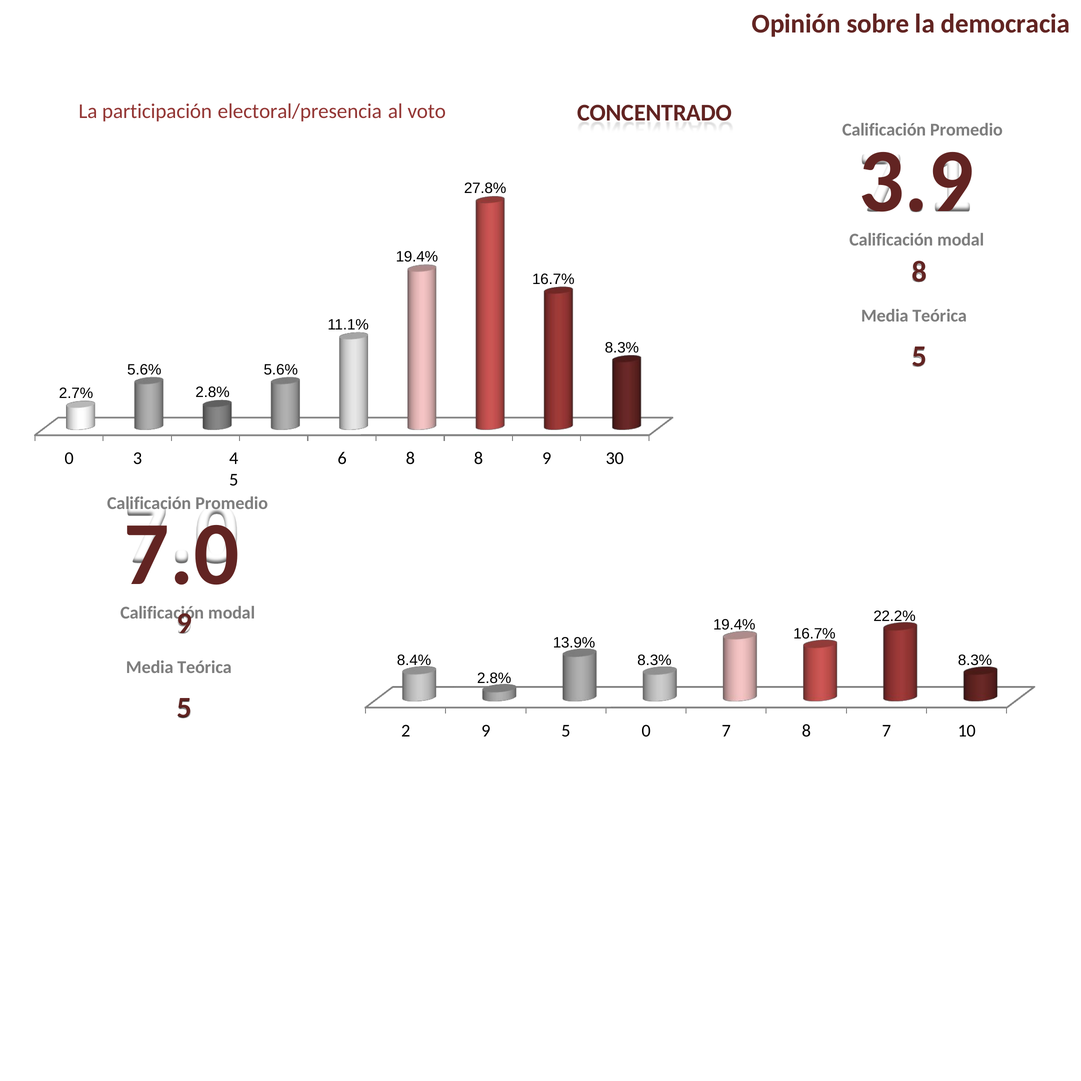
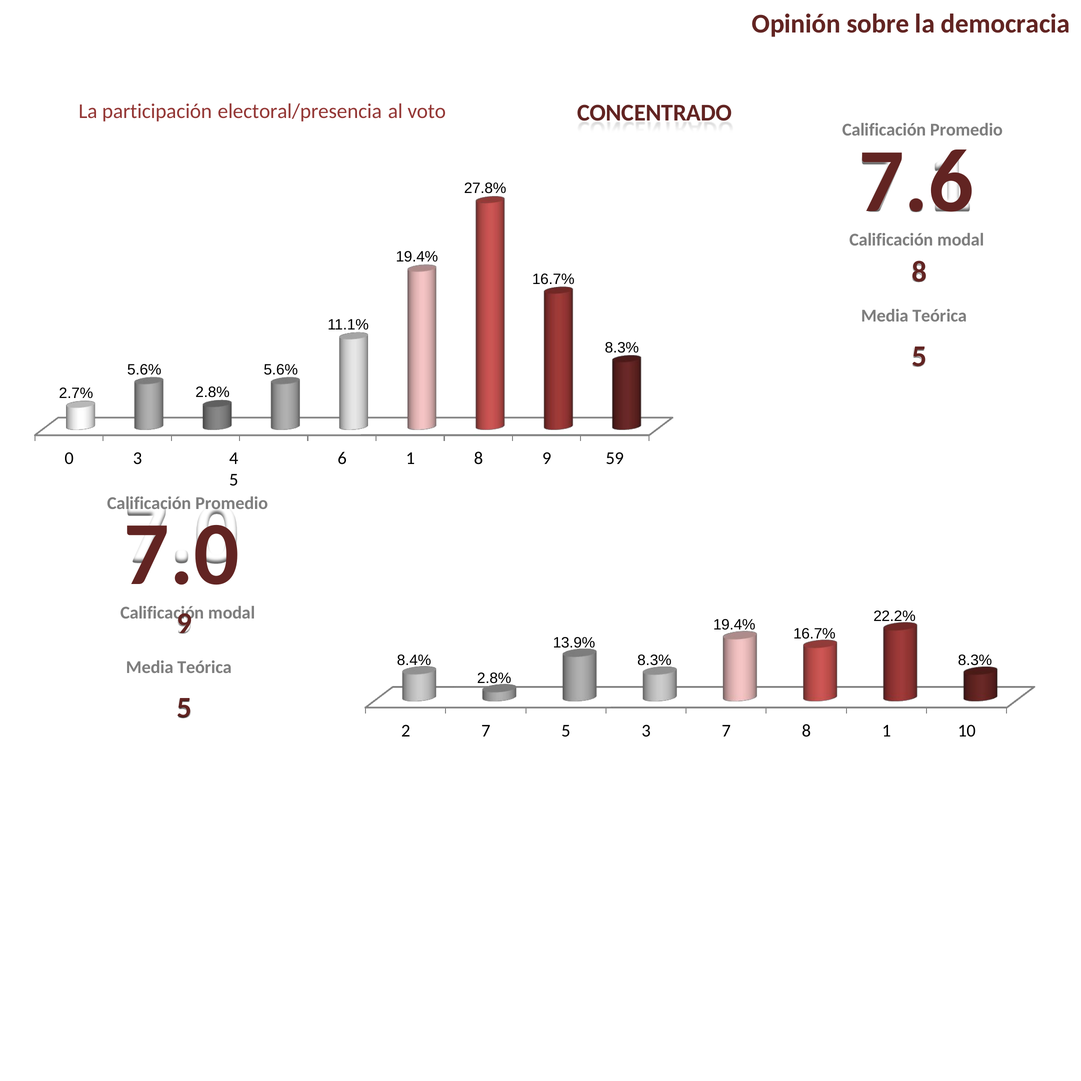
3.9: 3.9 -> 7.6
6 8: 8 -> 1
30: 30 -> 59
2 9: 9 -> 7
5 0: 0 -> 3
8 7: 7 -> 1
